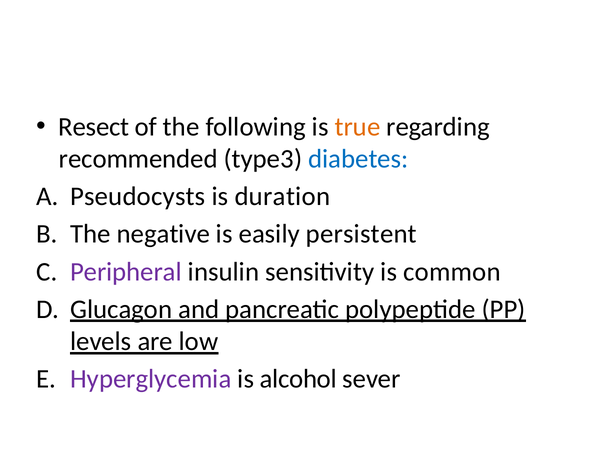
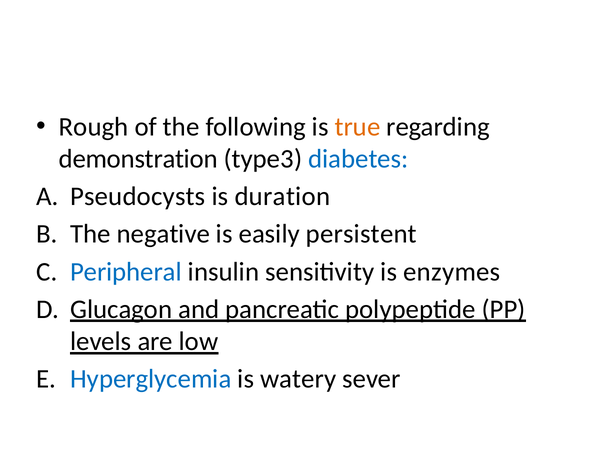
Resect: Resect -> Rough
recommended: recommended -> demonstration
Peripheral colour: purple -> blue
common: common -> enzymes
Hyperglycemia colour: purple -> blue
alcohol: alcohol -> watery
